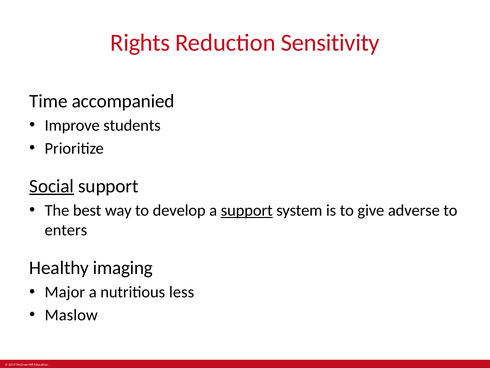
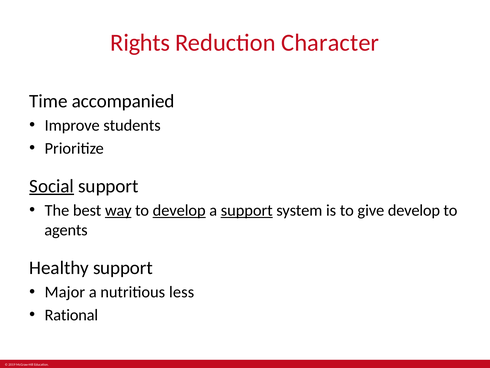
Sensitivity: Sensitivity -> Character
way underline: none -> present
develop at (179, 210) underline: none -> present
give adverse: adverse -> develop
enters: enters -> agents
Healthy imaging: imaging -> support
Maslow: Maslow -> Rational
